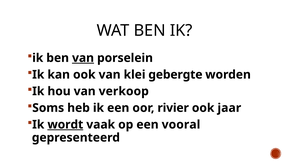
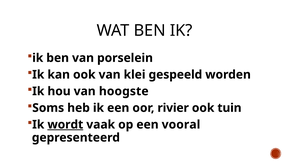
van at (83, 58) underline: present -> none
gebergte: gebergte -> gespeeld
verkoop: verkoop -> hoogste
jaar: jaar -> tuin
